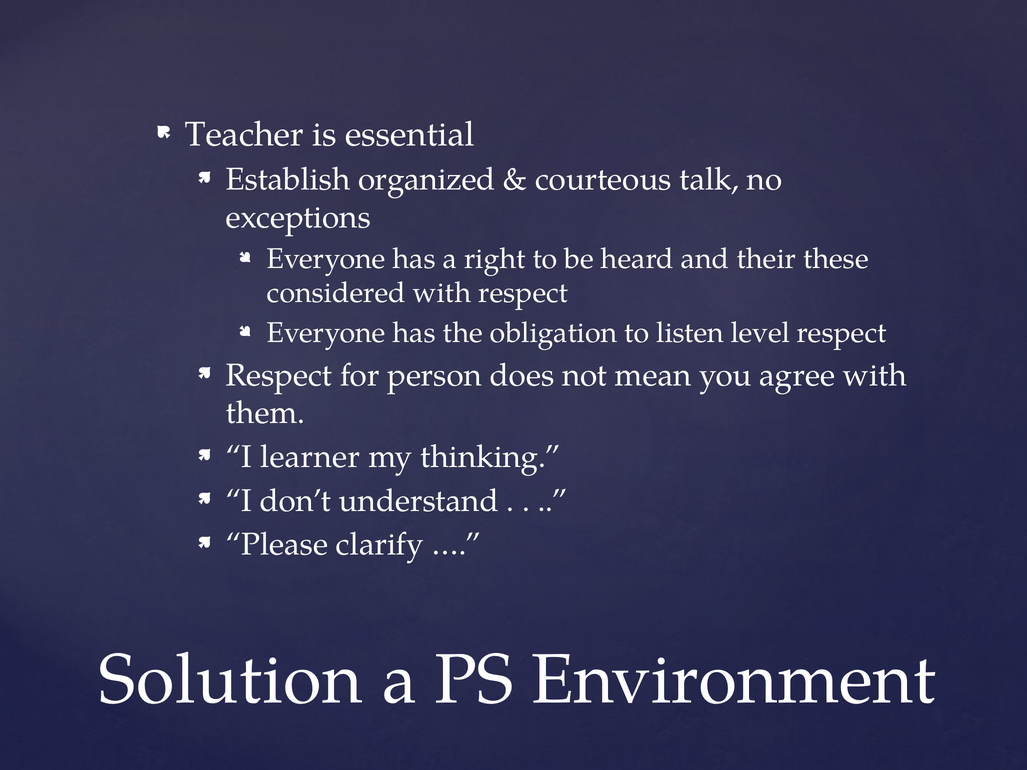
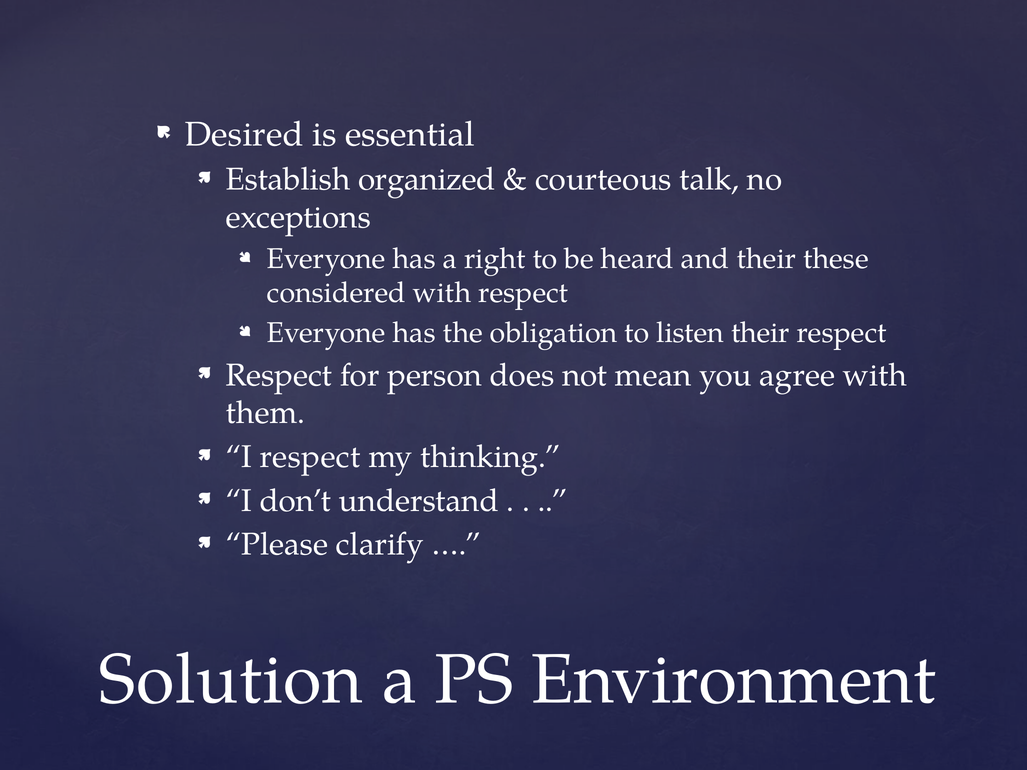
Teacher: Teacher -> Desired
listen level: level -> their
I learner: learner -> respect
